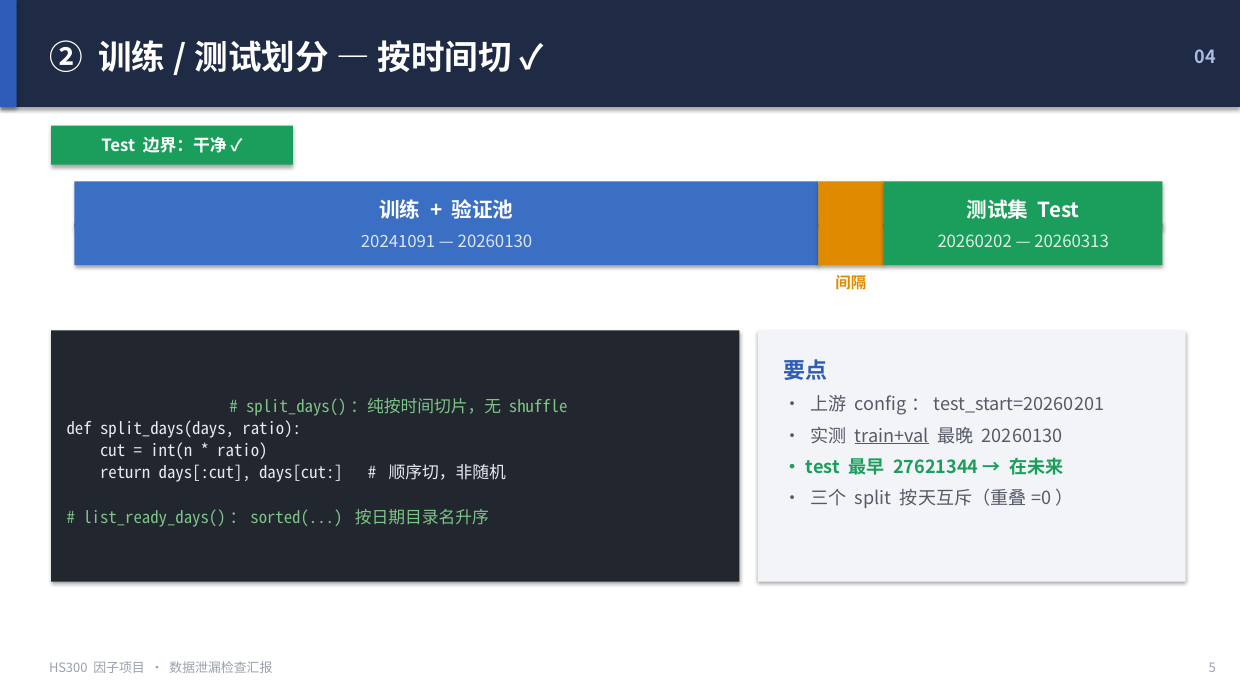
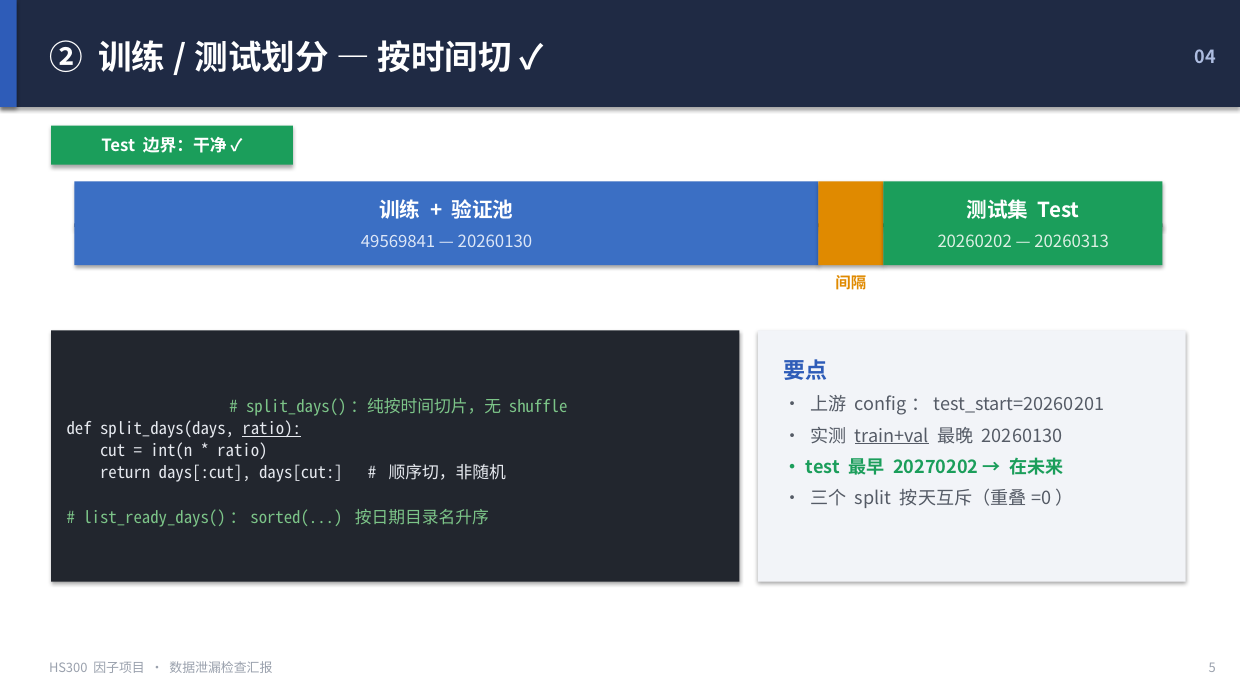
20241091: 20241091 -> 49569841
ratio at (272, 429) underline: none -> present
27621344: 27621344 -> 20270202
